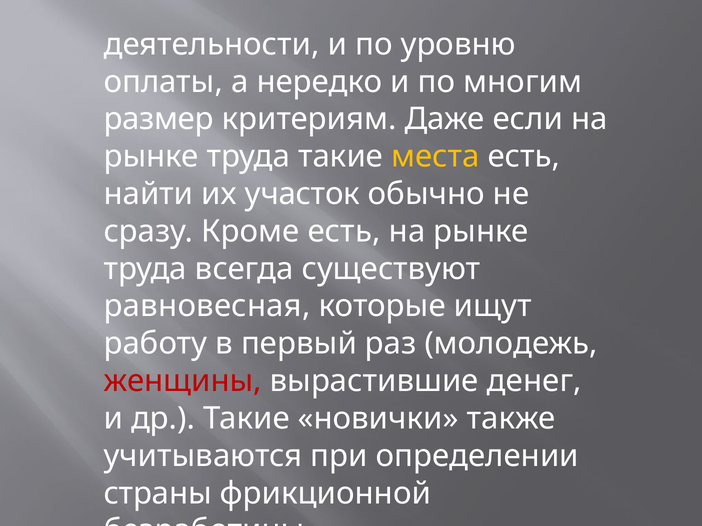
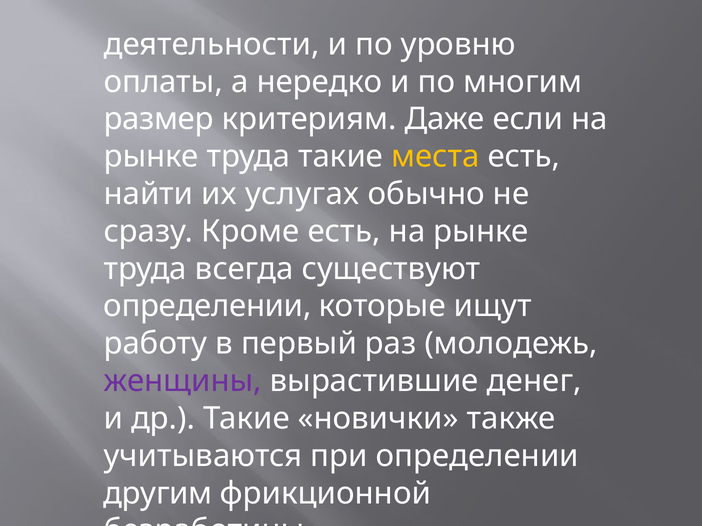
участок: участок -> услугах
равновесная at (207, 306): равновесная -> определении
женщины colour: red -> purple
страны: страны -> другим
